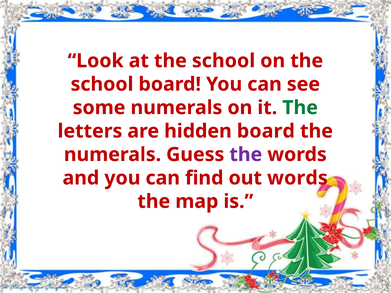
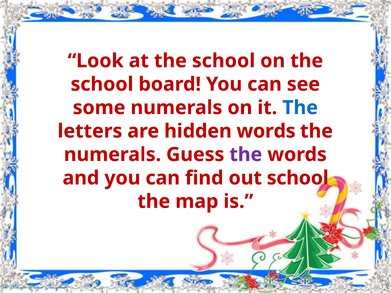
The at (300, 108) colour: green -> blue
hidden board: board -> words
out words: words -> school
